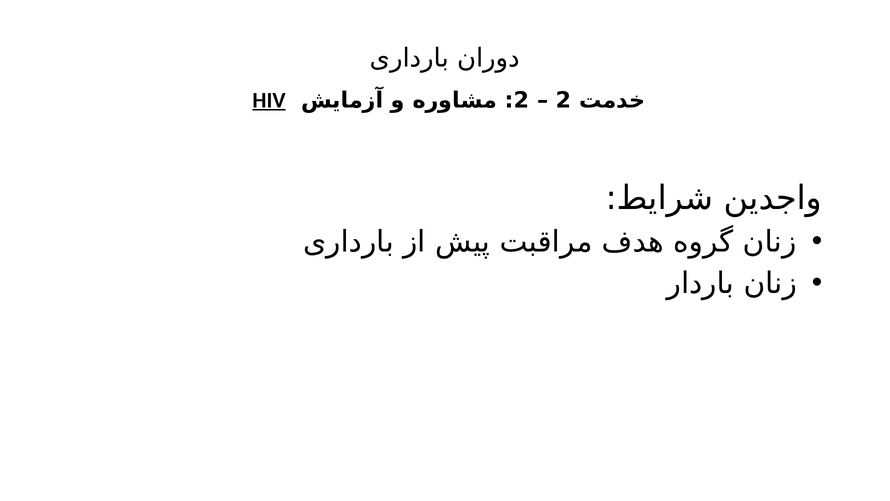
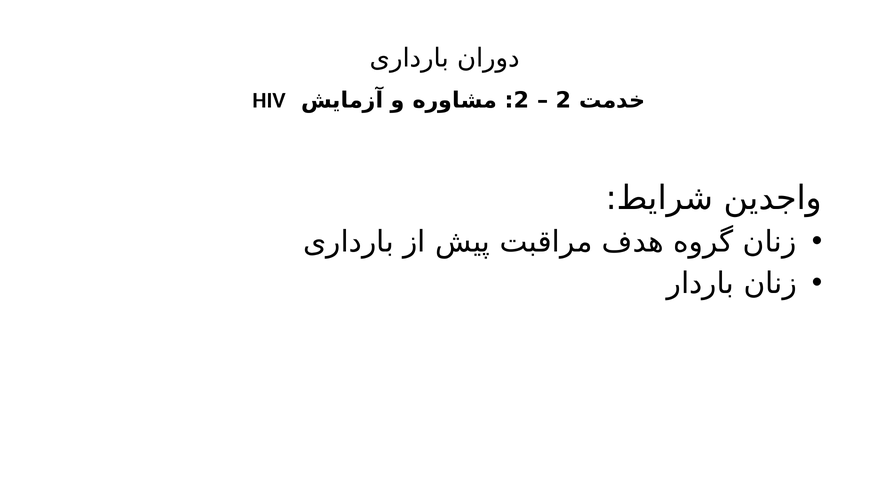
HIV underline: present -> none
